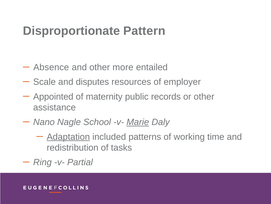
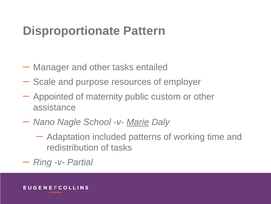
Absence: Absence -> Manager
other more: more -> tasks
disputes: disputes -> purpose
records: records -> custom
Adaptation underline: present -> none
